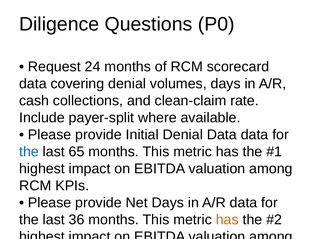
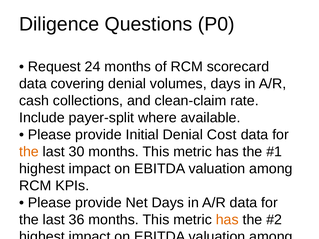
Denial Data: Data -> Cost
the at (29, 152) colour: blue -> orange
65: 65 -> 30
